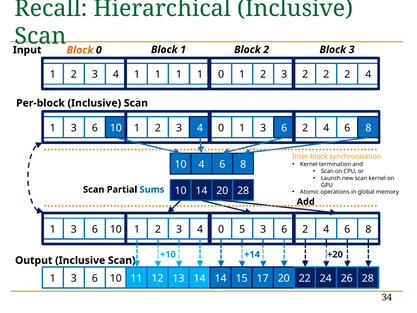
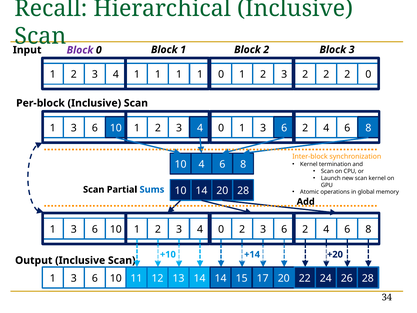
Block at (80, 50) colour: orange -> purple
4 at (368, 74): 4 -> 0
0 5: 5 -> 2
